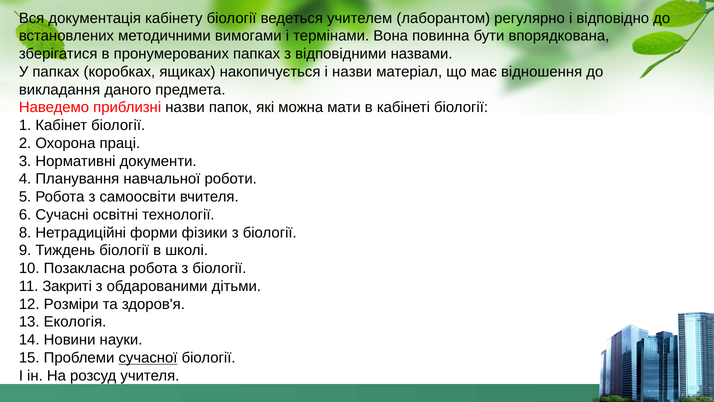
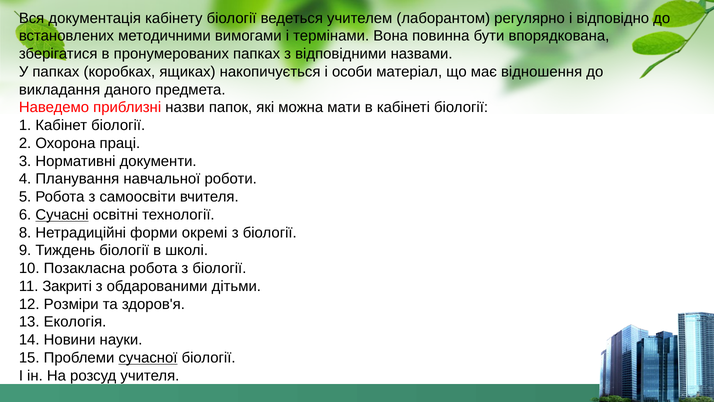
і назви: назви -> особи
Сучасні underline: none -> present
фізики: фізики -> окремі
